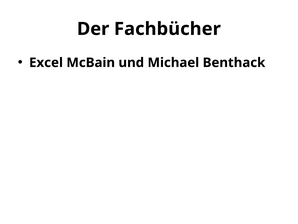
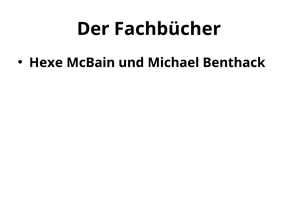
Excel: Excel -> Hexe
